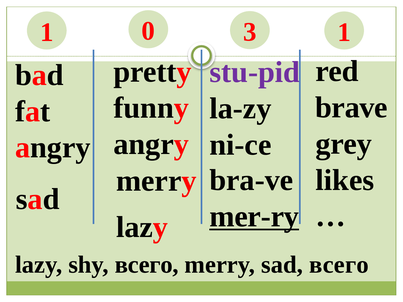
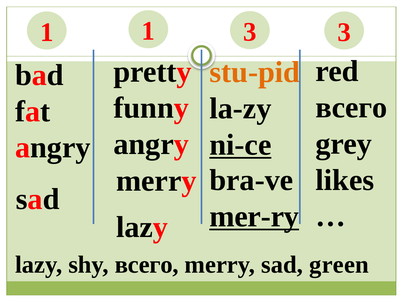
1 0: 0 -> 1
3 1: 1 -> 3
stu-pid colour: purple -> orange
brave at (351, 108): brave -> всего
ni-ce underline: none -> present
sad всего: всего -> green
